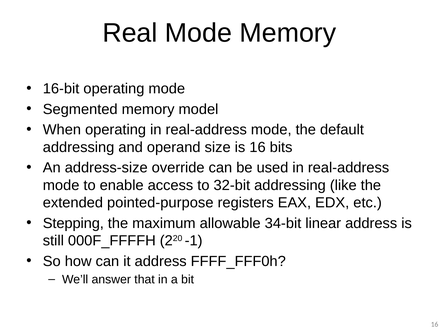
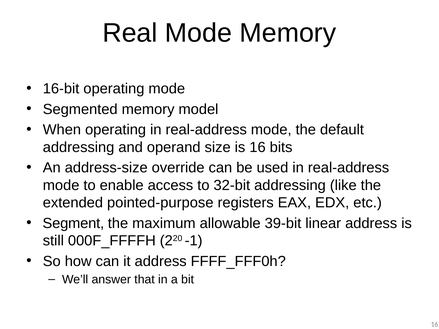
Stepping: Stepping -> Segment
34-bit: 34-bit -> 39-bit
